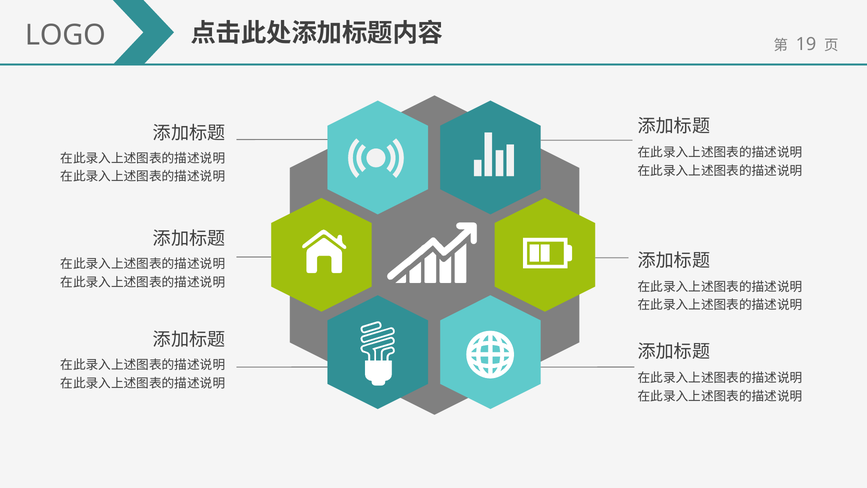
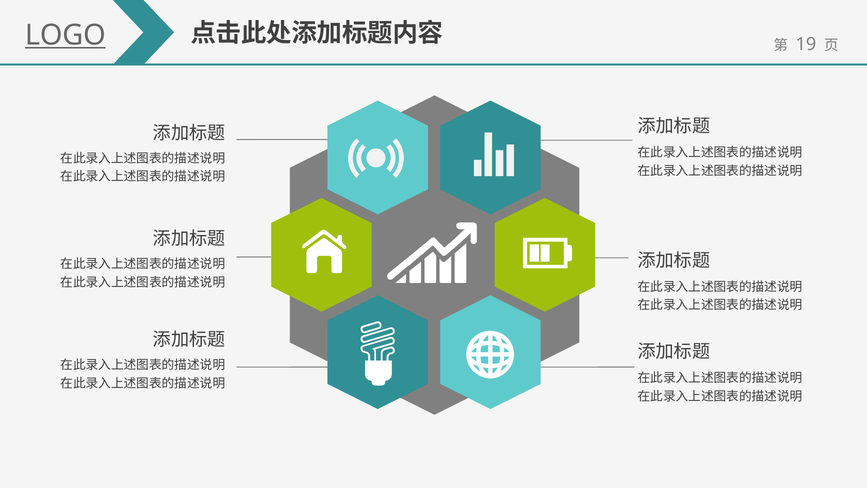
LOGO underline: none -> present
